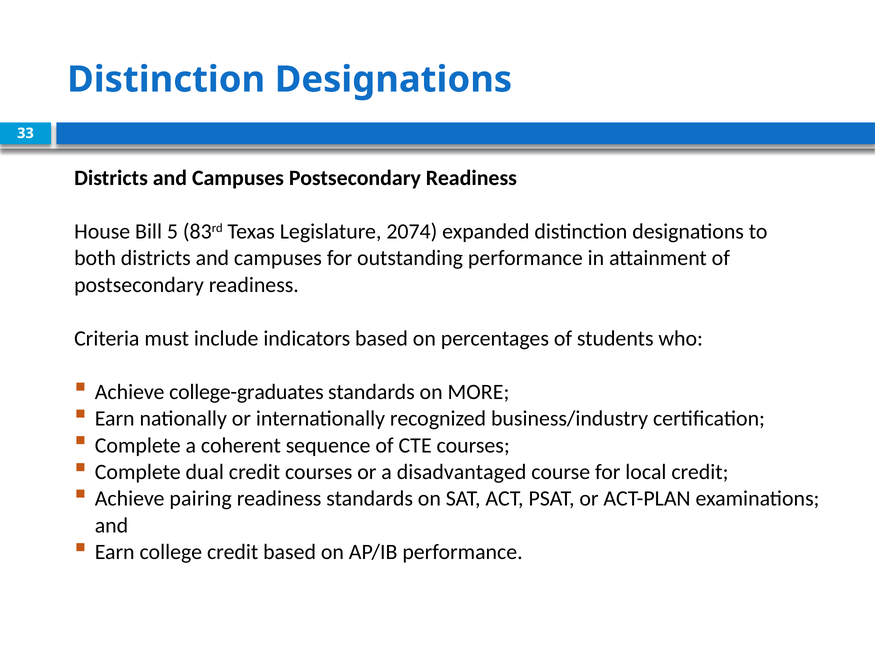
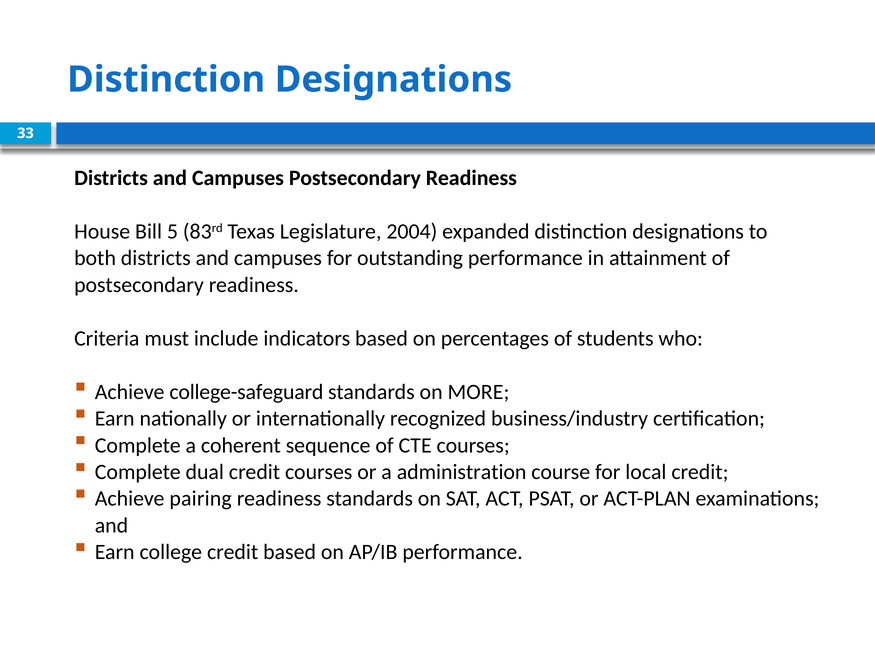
2074: 2074 -> 2004
college-graduates: college-graduates -> college-safeguard
disadvantaged: disadvantaged -> administration
